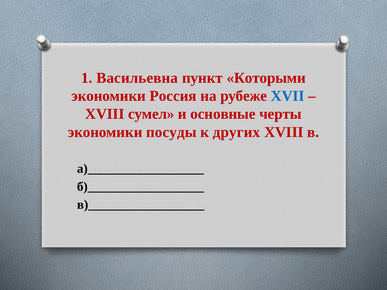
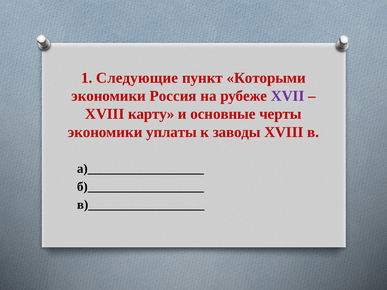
Васильевна: Васильевна -> Следующие
XVII colour: blue -> purple
сумел: сумел -> карту
посуды: посуды -> уплаты
других: других -> заводы
